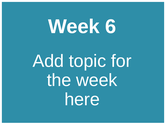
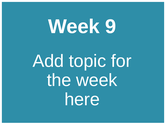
6: 6 -> 9
